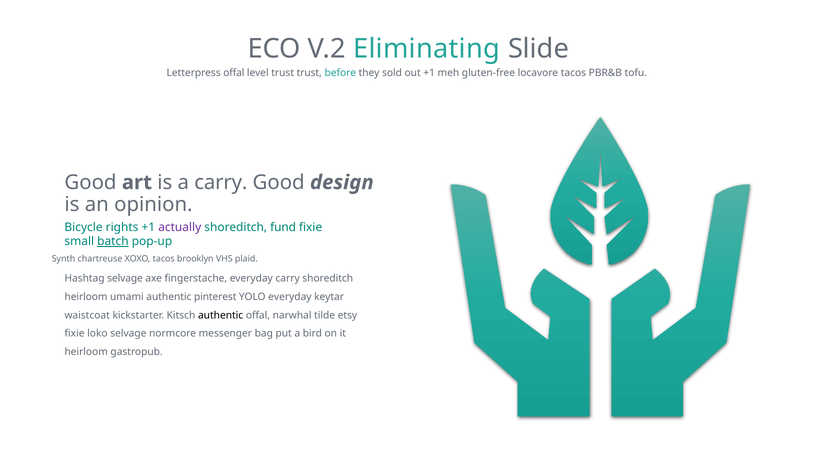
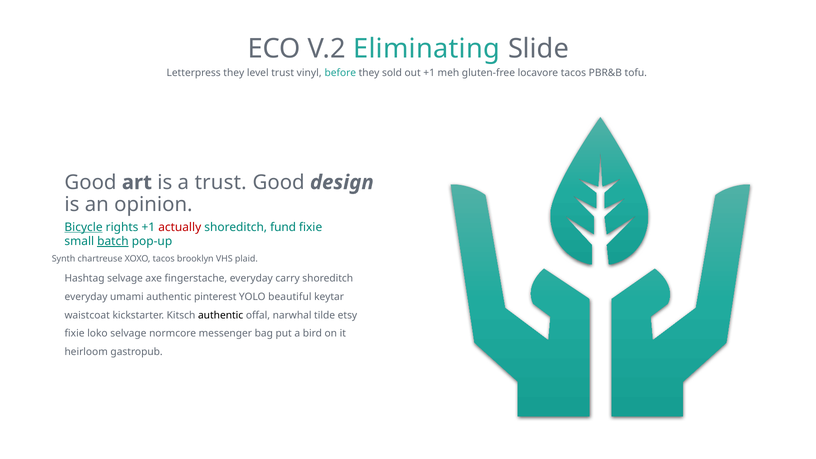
Letterpress offal: offal -> they
trust trust: trust -> vinyl
a carry: carry -> trust
Bicycle underline: none -> present
actually colour: purple -> red
heirloom at (86, 297): heirloom -> everyday
YOLO everyday: everyday -> beautiful
